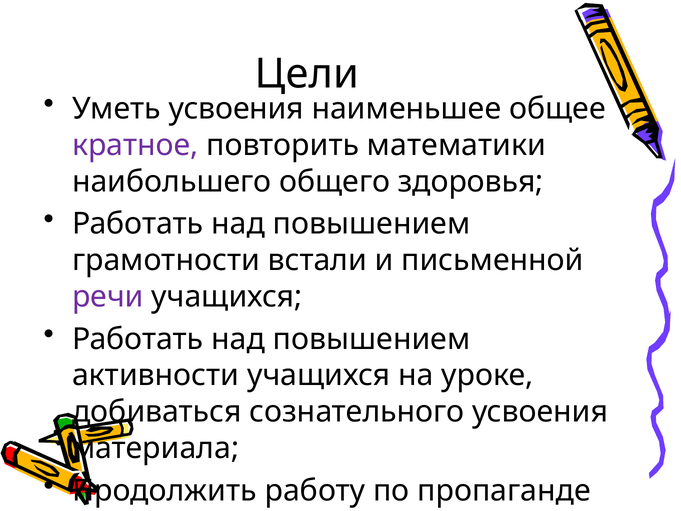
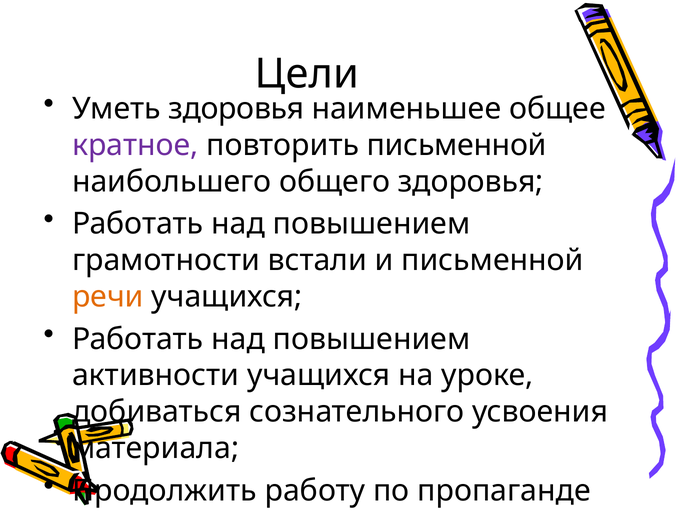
Уметь усвоения: усвоения -> здоровья
повторить математики: математики -> письменной
речи colour: purple -> orange
